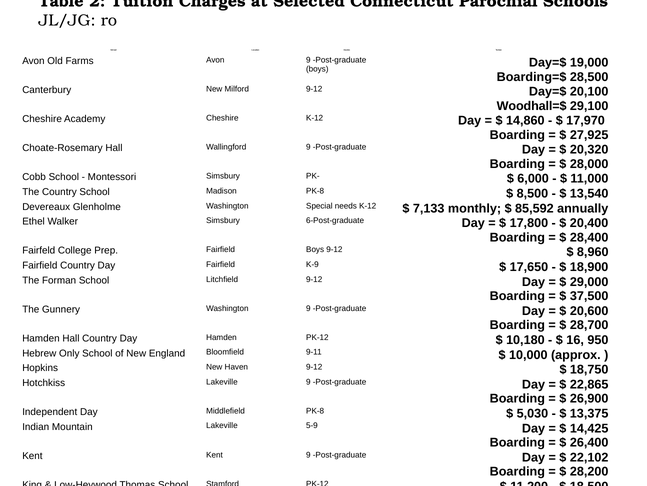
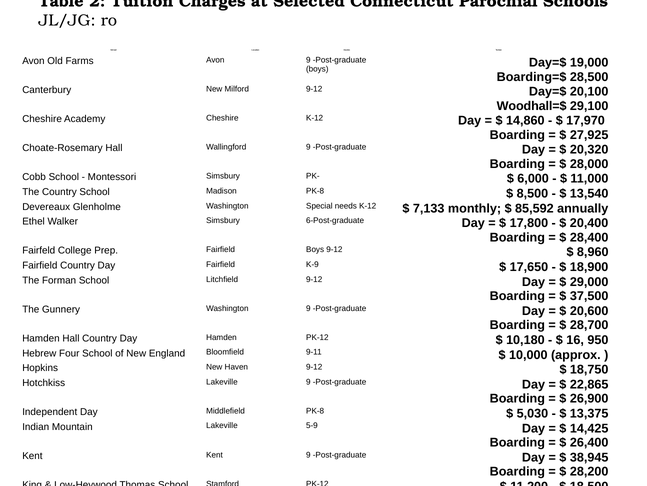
Only: Only -> Four
22,102: 22,102 -> 38,945
